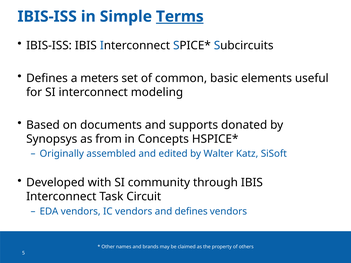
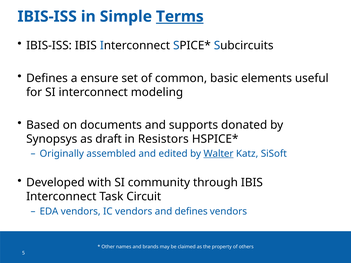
meters: meters -> ensure
from: from -> draft
Concepts: Concepts -> Resistors
Walter underline: none -> present
